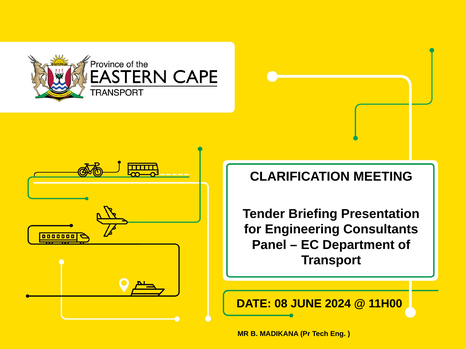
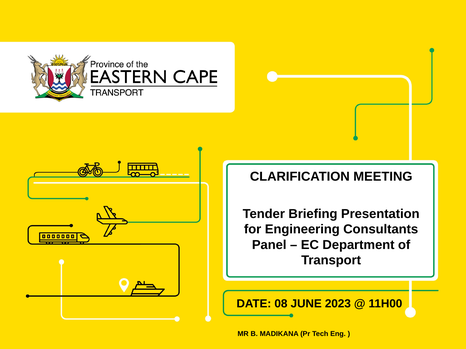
2024: 2024 -> 2023
